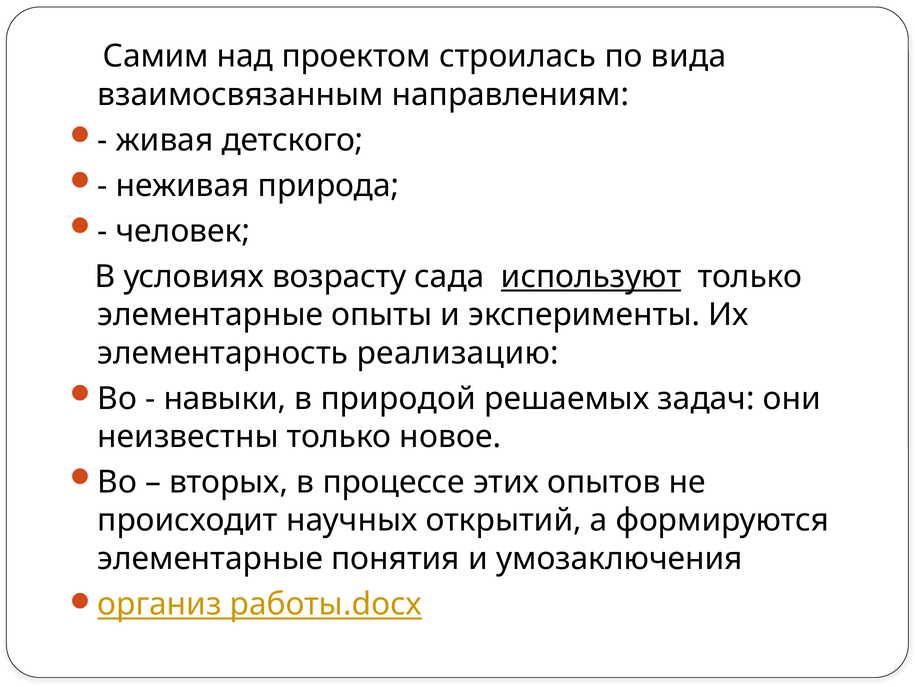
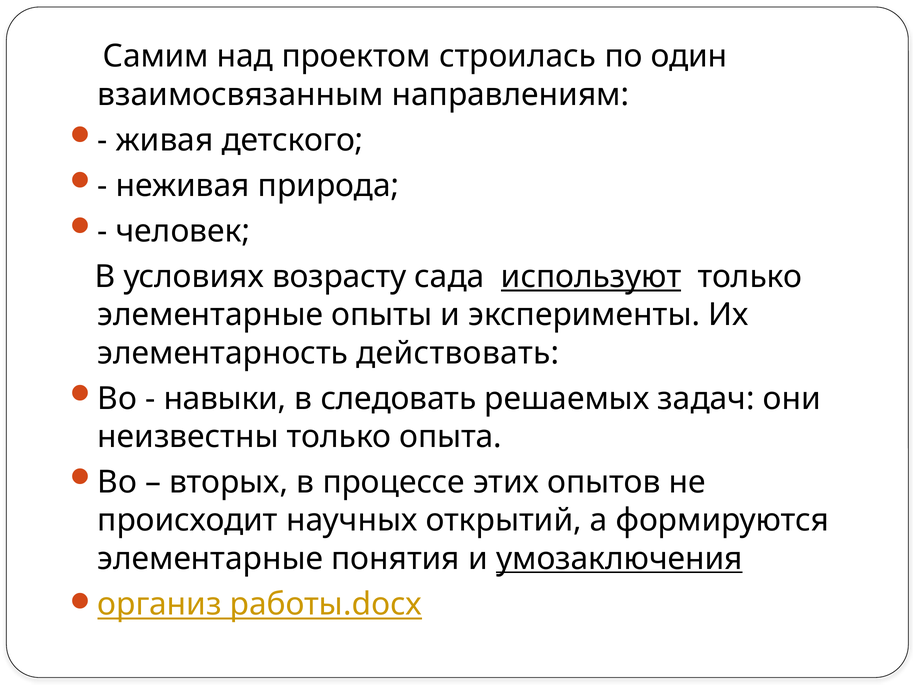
вида: вида -> один
реализацию: реализацию -> действовать
природой: природой -> следовать
новое: новое -> опыта
умозаключения underline: none -> present
